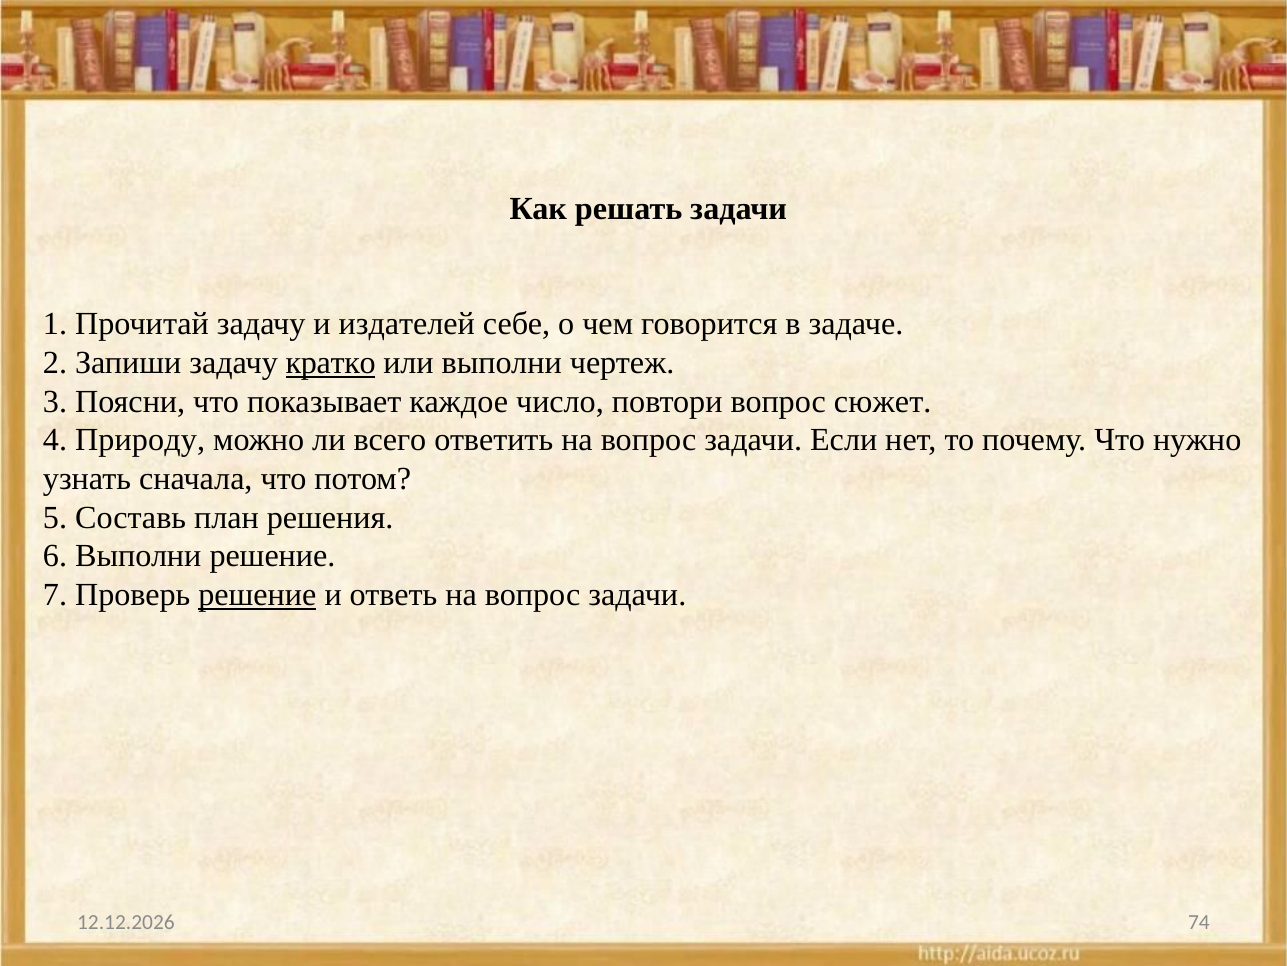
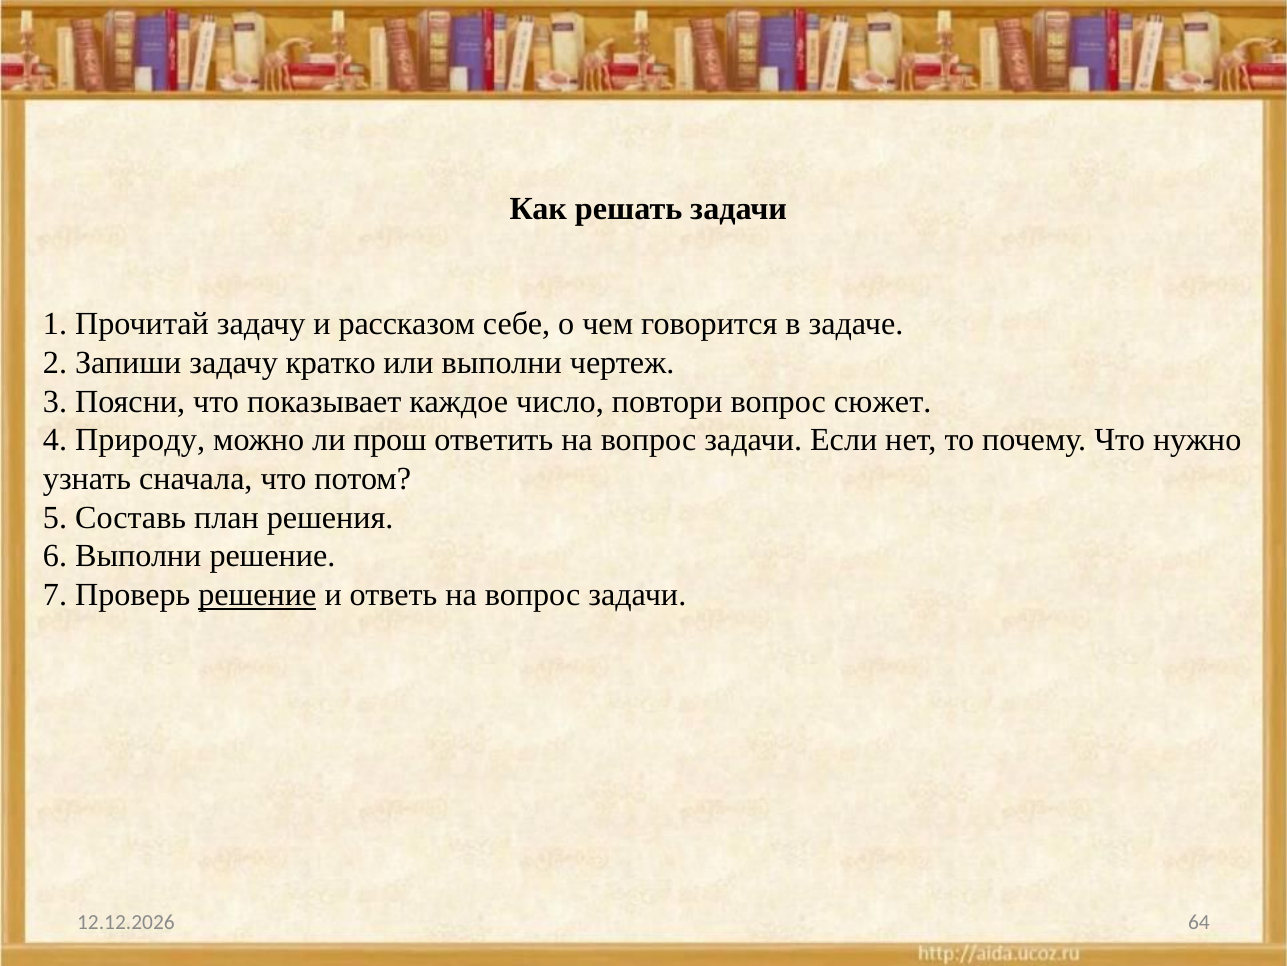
издателей: издателей -> рассказом
кратко underline: present -> none
всего: всего -> прош
74: 74 -> 64
